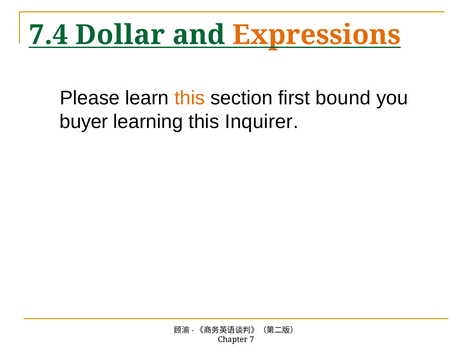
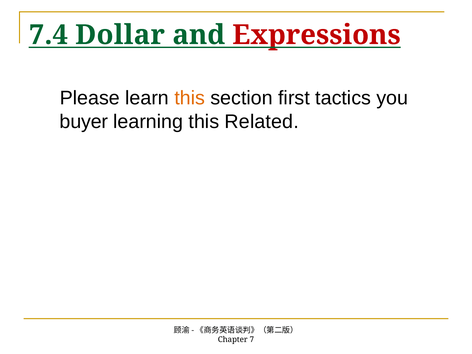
Expressions colour: orange -> red
bound: bound -> tactics
Inquirer: Inquirer -> Related
